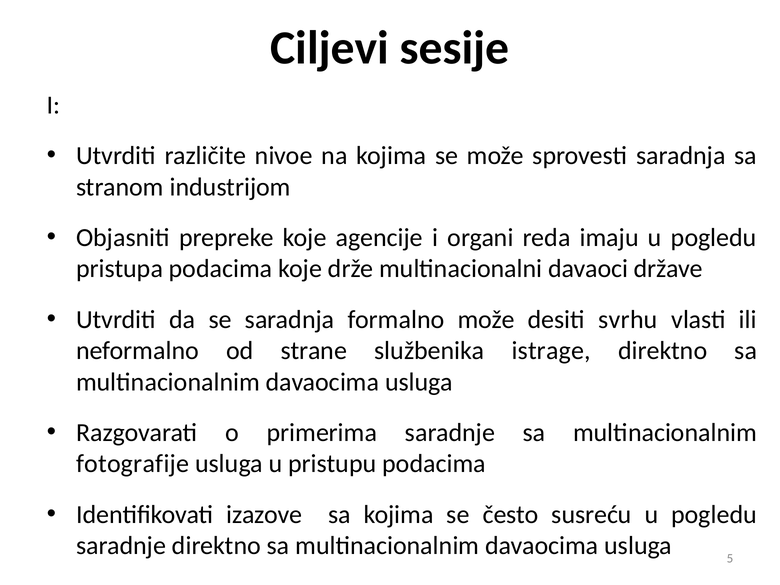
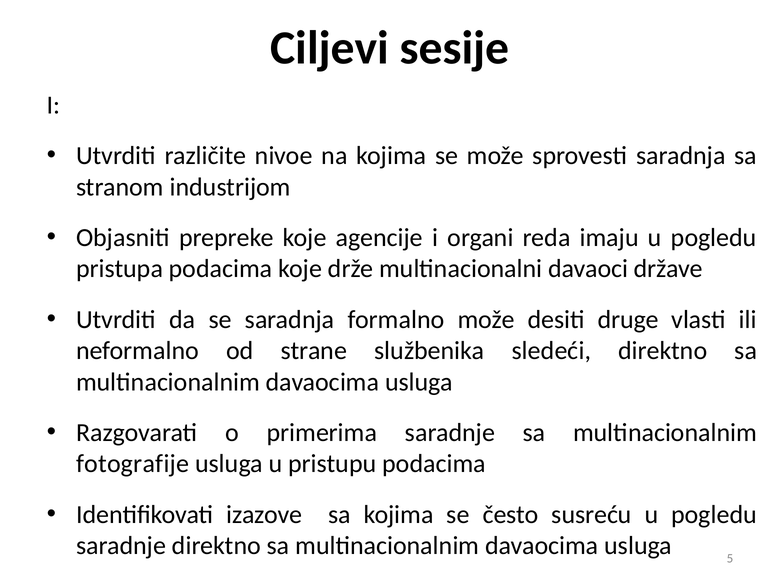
svrhu: svrhu -> druge
istrage: istrage -> sledeći
